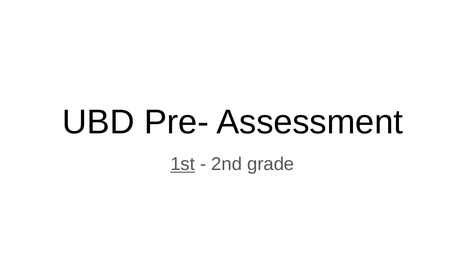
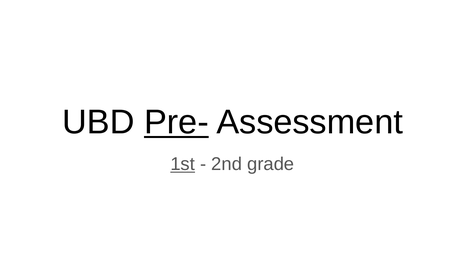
Pre- underline: none -> present
